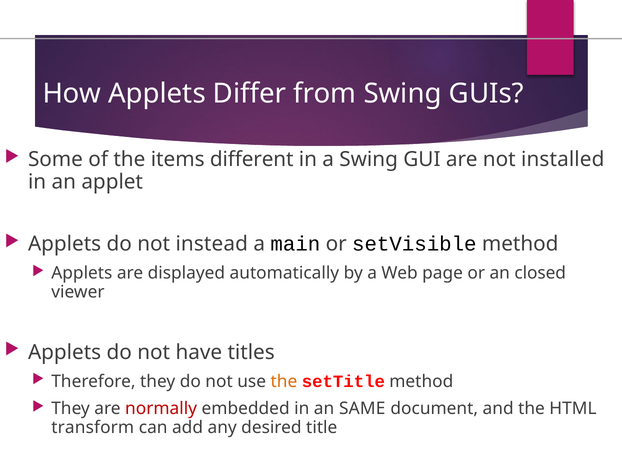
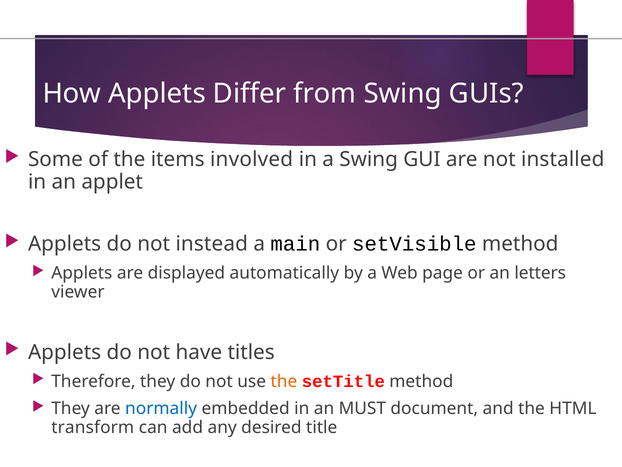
different: different -> involved
closed: closed -> letters
normally colour: red -> blue
SAME: SAME -> MUST
